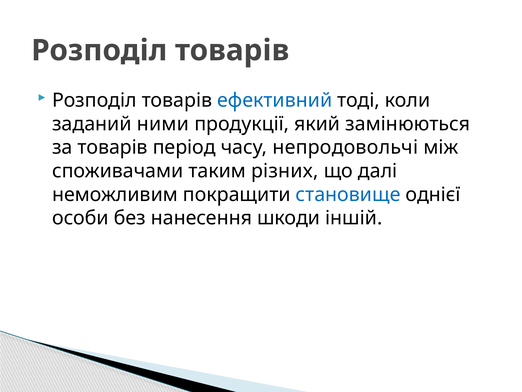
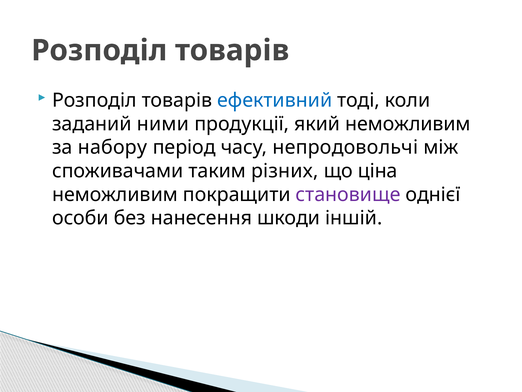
який замінюються: замінюються -> неможливим
за товарів: товарів -> набору
далі: далі -> ціна
становище colour: blue -> purple
